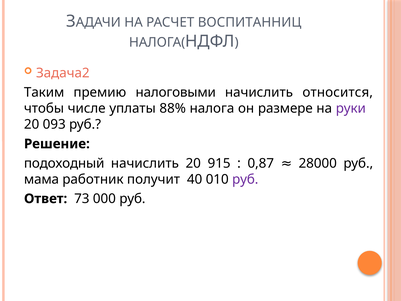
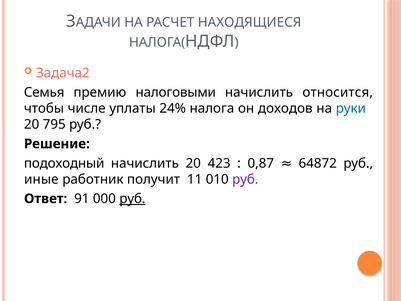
ВОСПИТАННИЦ: ВОСПИТАННИЦ -> НАХОДЯЩИЕСЯ
Таким: Таким -> Семья
88%: 88% -> 24%
размере: размере -> доходов
руки colour: purple -> blue
093: 093 -> 795
915: 915 -> 423
28000: 28000 -> 64872
мама: мама -> иные
40: 40 -> 11
73: 73 -> 91
руб at (132, 199) underline: none -> present
